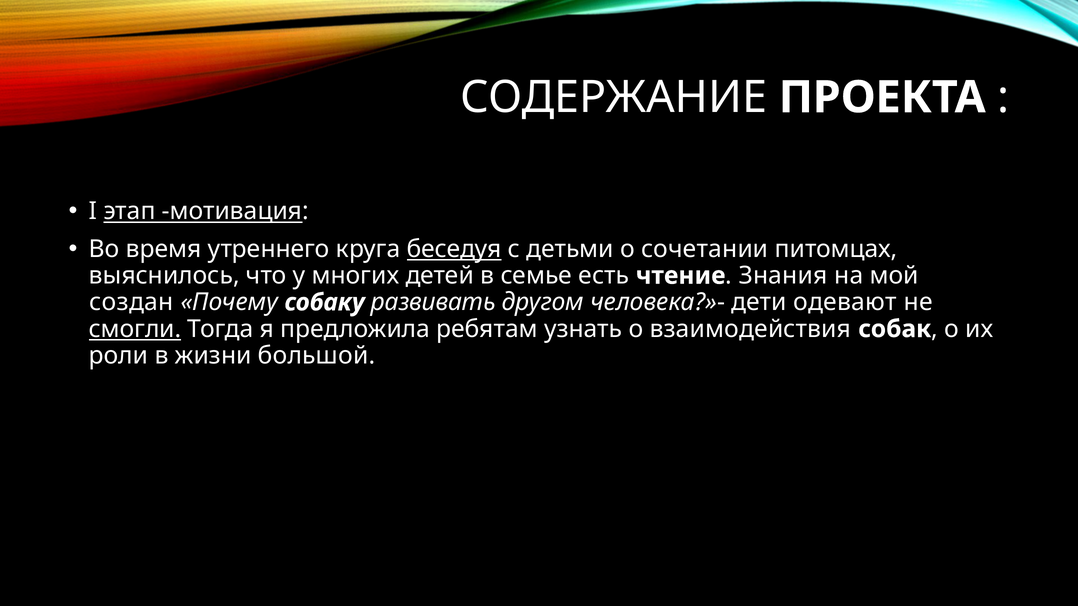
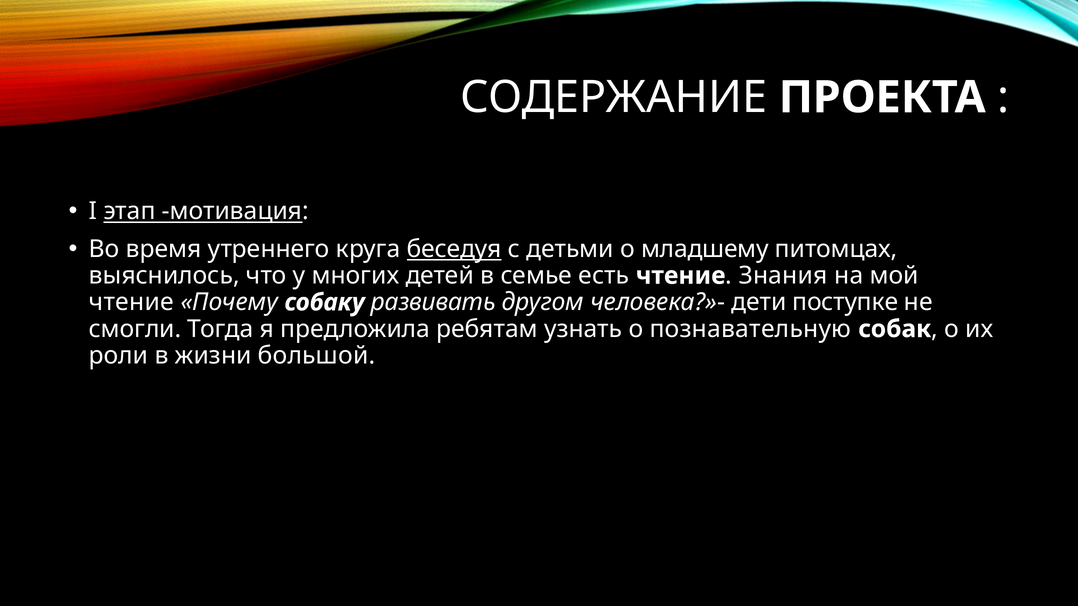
сочетании: сочетании -> младшему
создан at (131, 303): создан -> чтение
одевают: одевают -> поступке
смогли underline: present -> none
взаимодействия: взаимодействия -> познавательную
